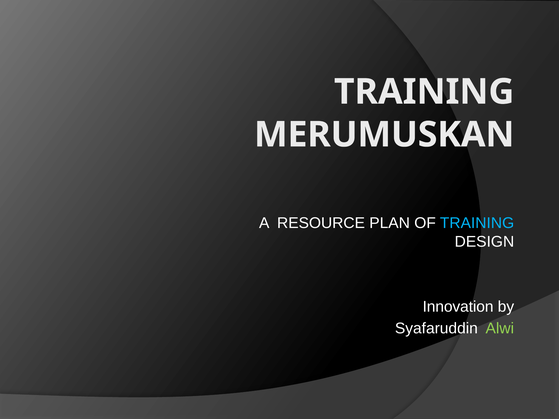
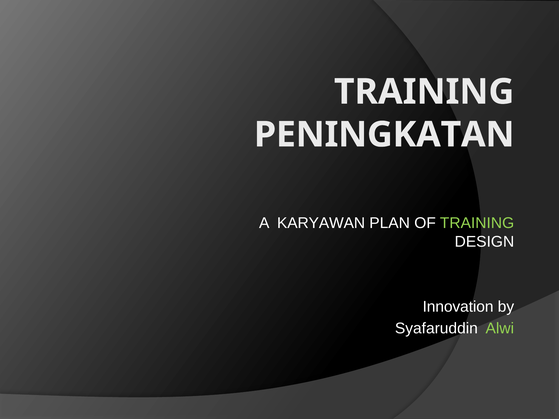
MERUMUSKAN: MERUMUSKAN -> PENINGKATAN
RESOURCE: RESOURCE -> KARYAWAN
TRAINING at (477, 223) colour: light blue -> light green
